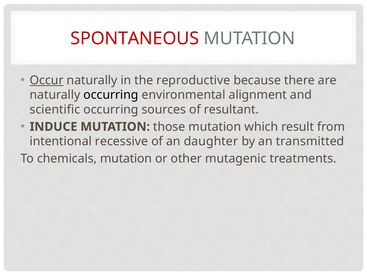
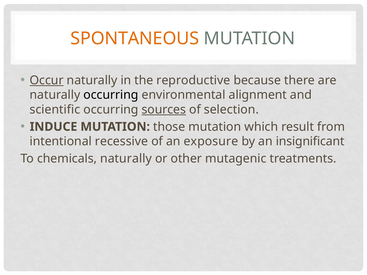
SPONTANEOUS colour: red -> orange
sources underline: none -> present
resultant: resultant -> selection
daughter: daughter -> exposure
transmitted: transmitted -> insignificant
chemicals mutation: mutation -> naturally
